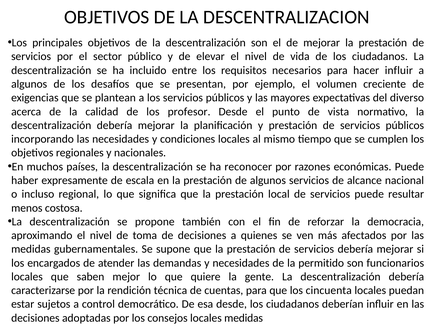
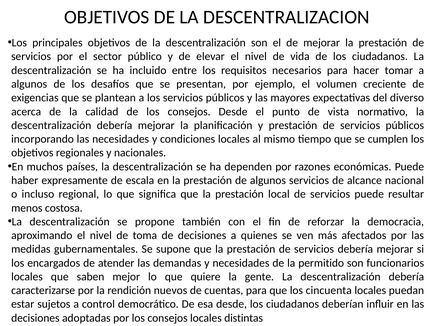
hacer influir: influir -> tomar
de los profesor: profesor -> consejos
reconocer: reconocer -> dependen
técnica: técnica -> nuevos
locales medidas: medidas -> distintas
